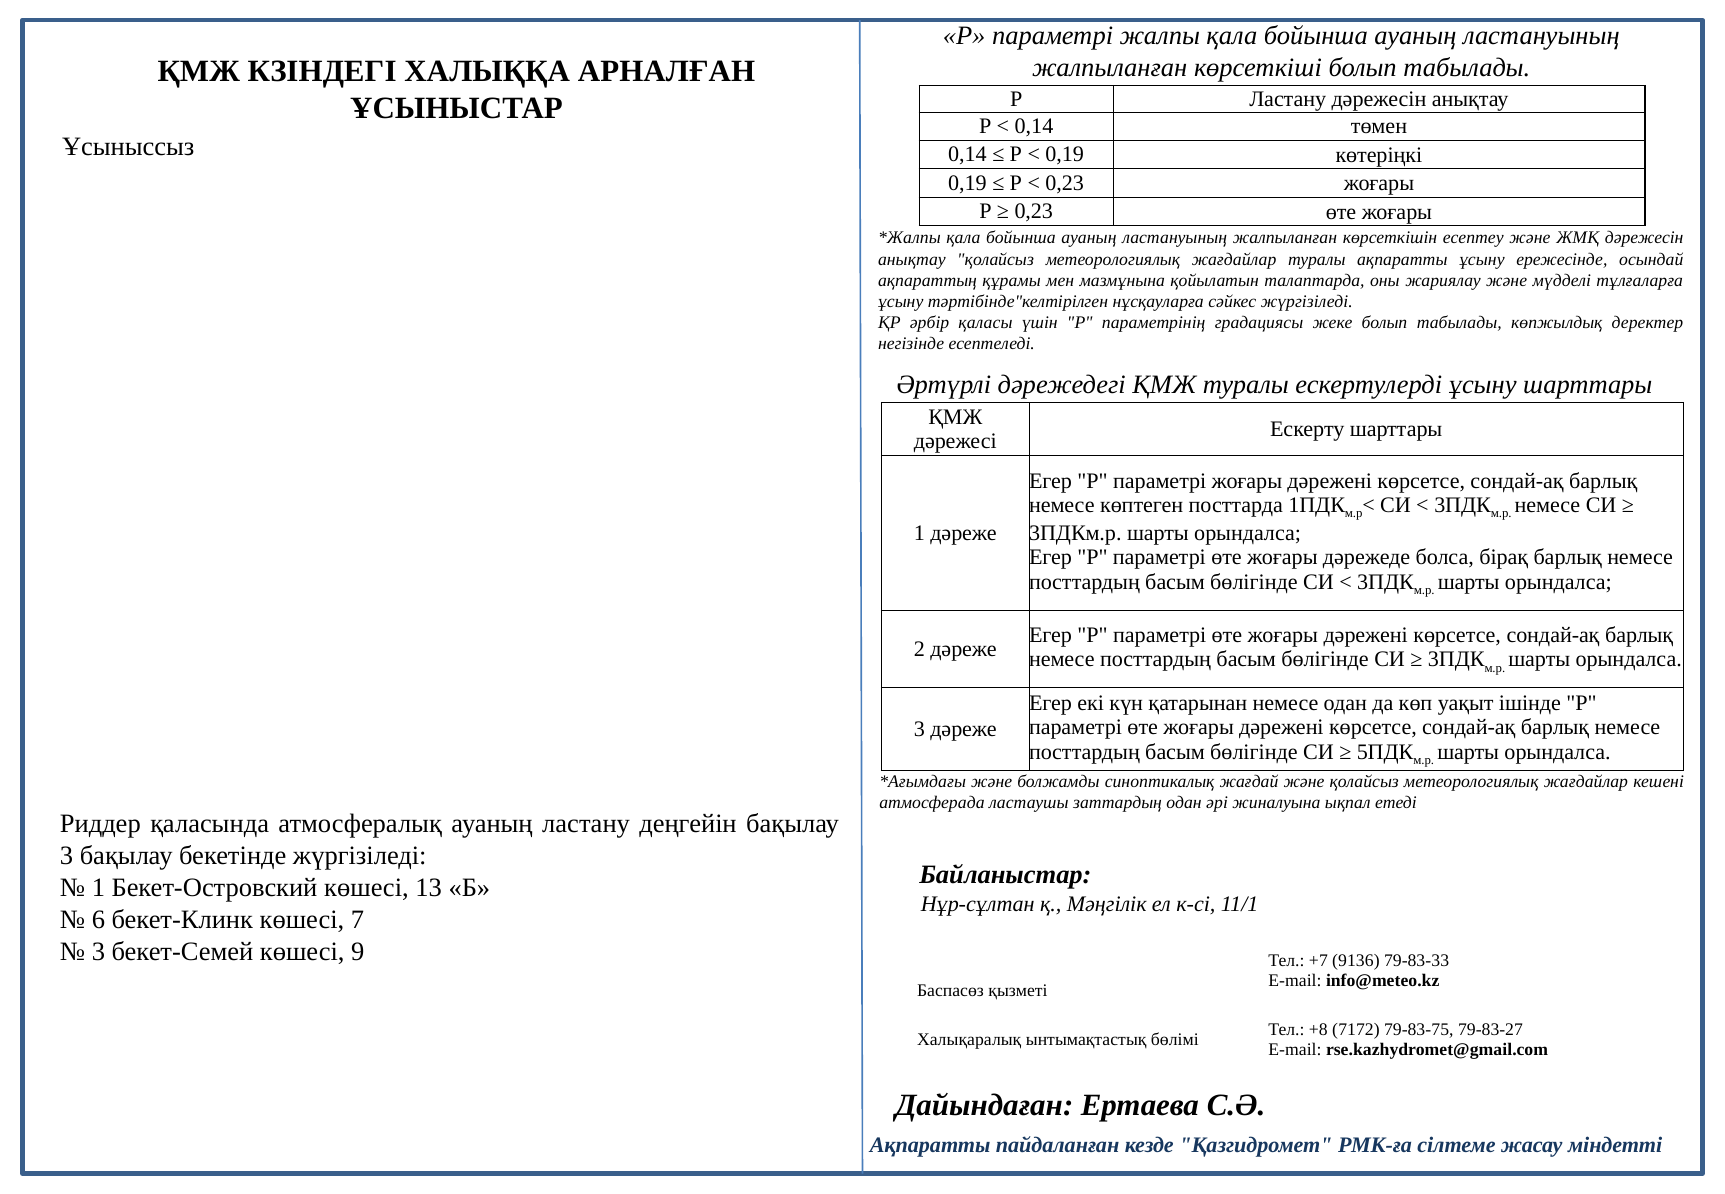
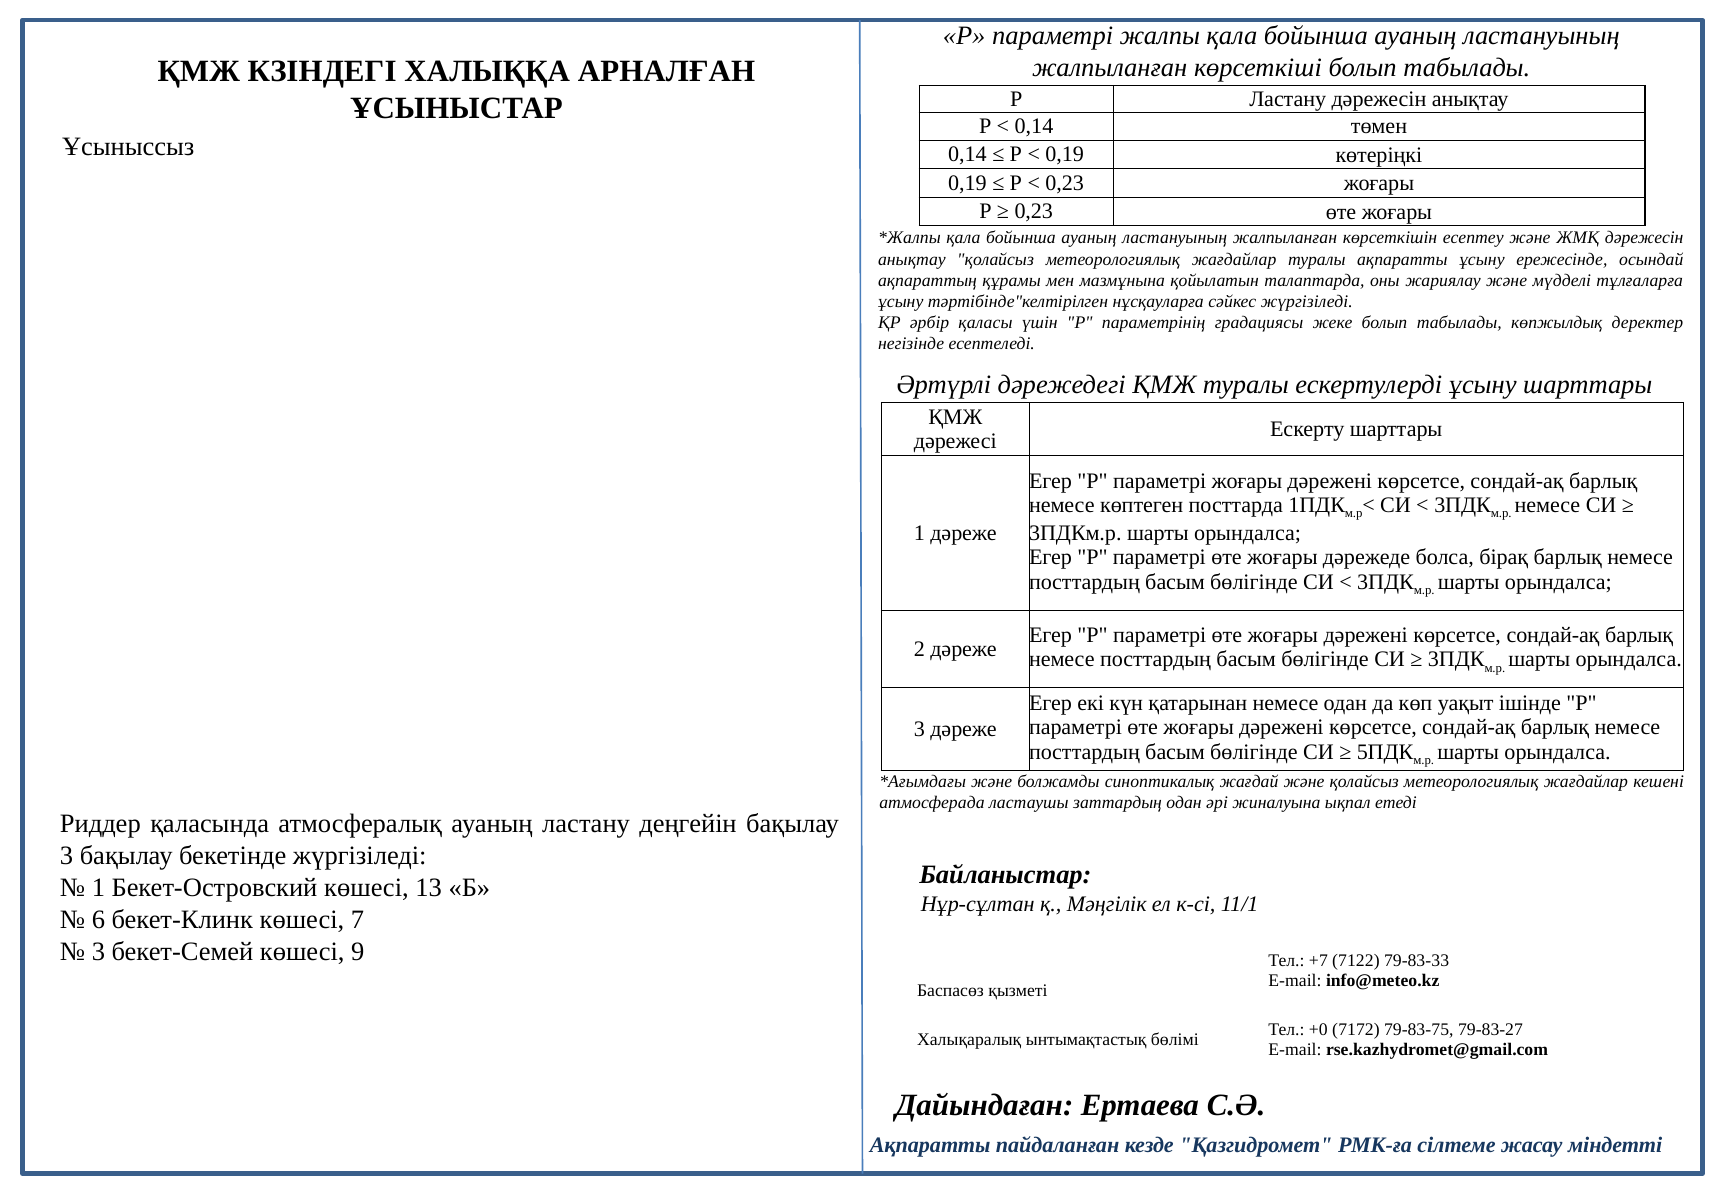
9136: 9136 -> 7122
+8: +8 -> +0
